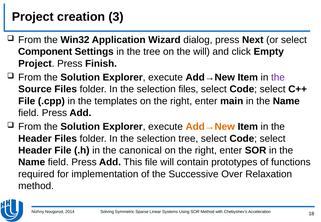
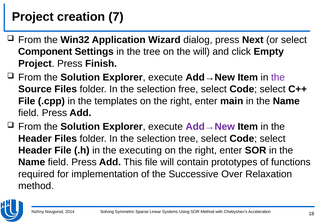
3: 3 -> 7
selection files: files -> free
Add→New at (210, 127) colour: orange -> purple
canonical: canonical -> executing
